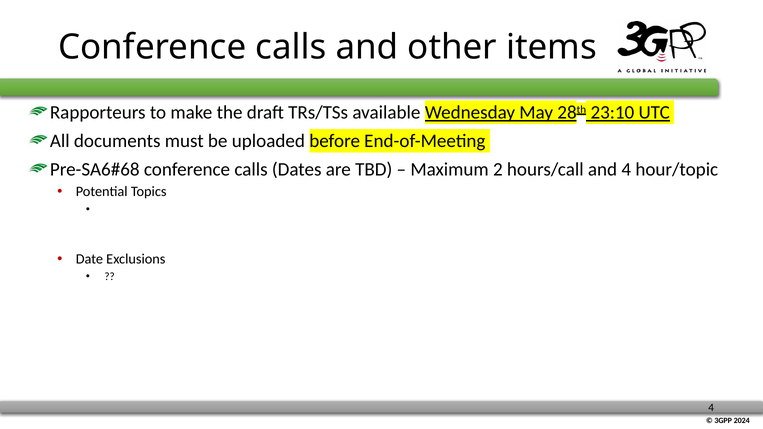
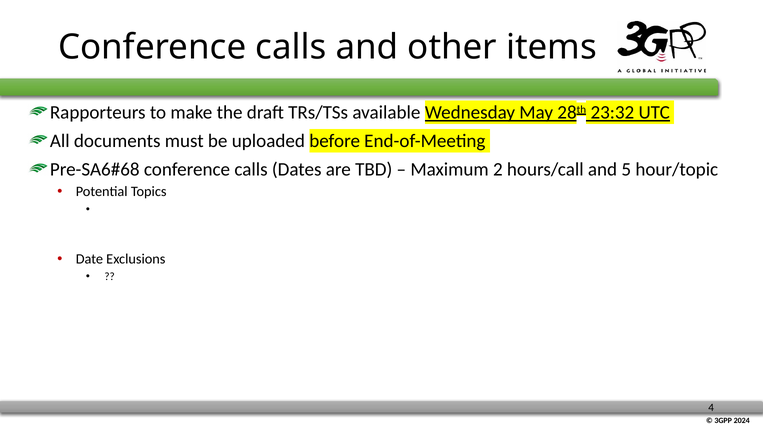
23:10: 23:10 -> 23:32
and 4: 4 -> 5
